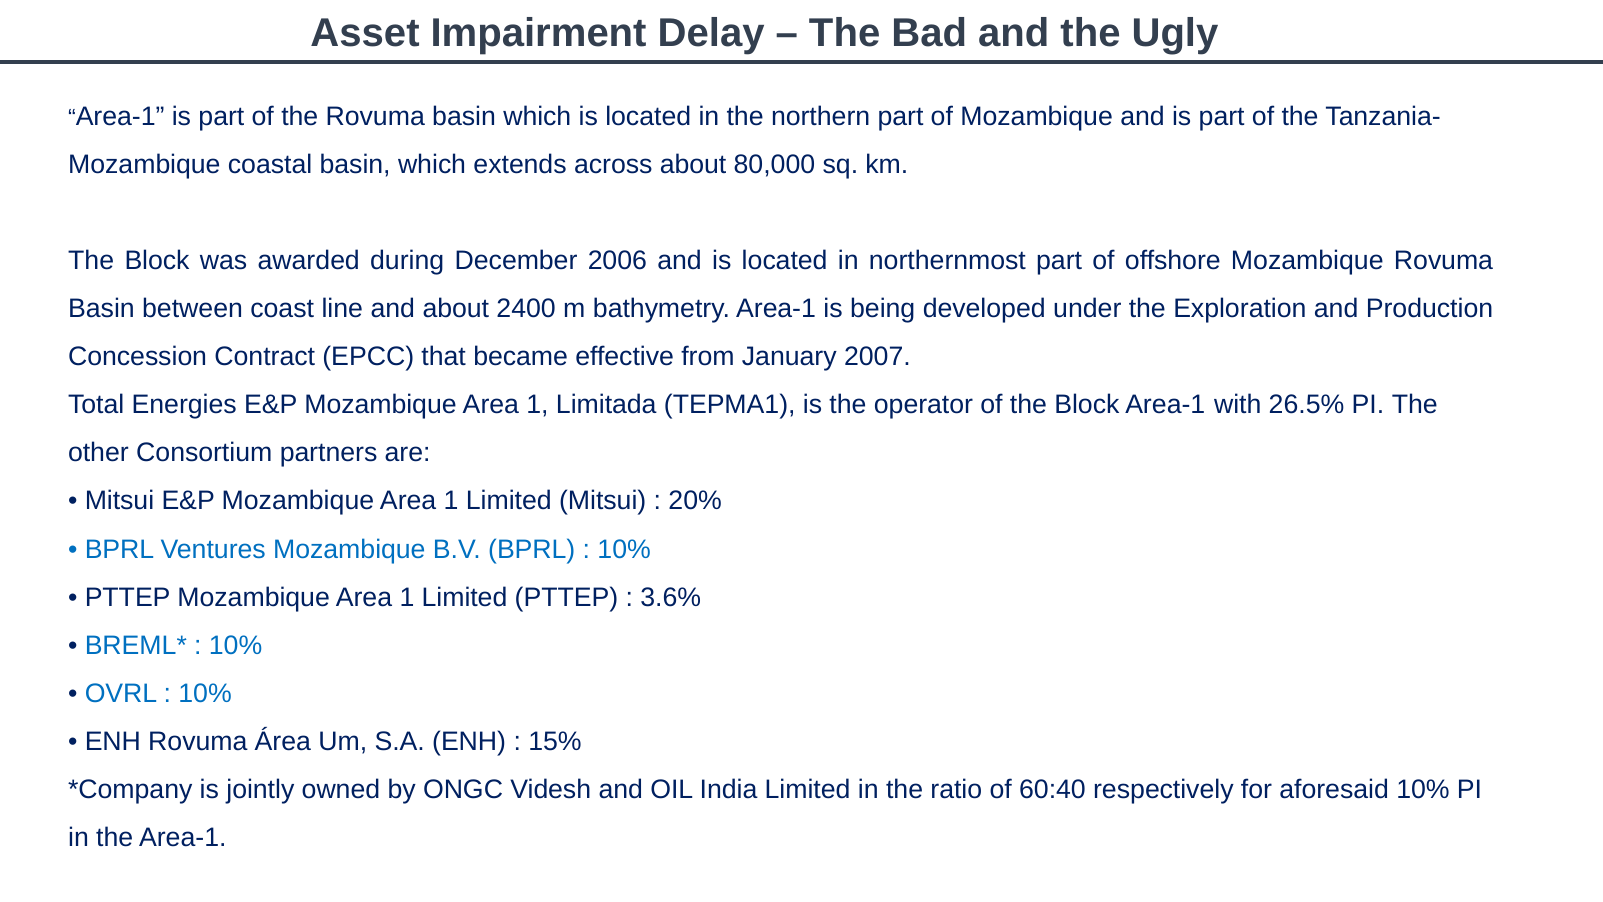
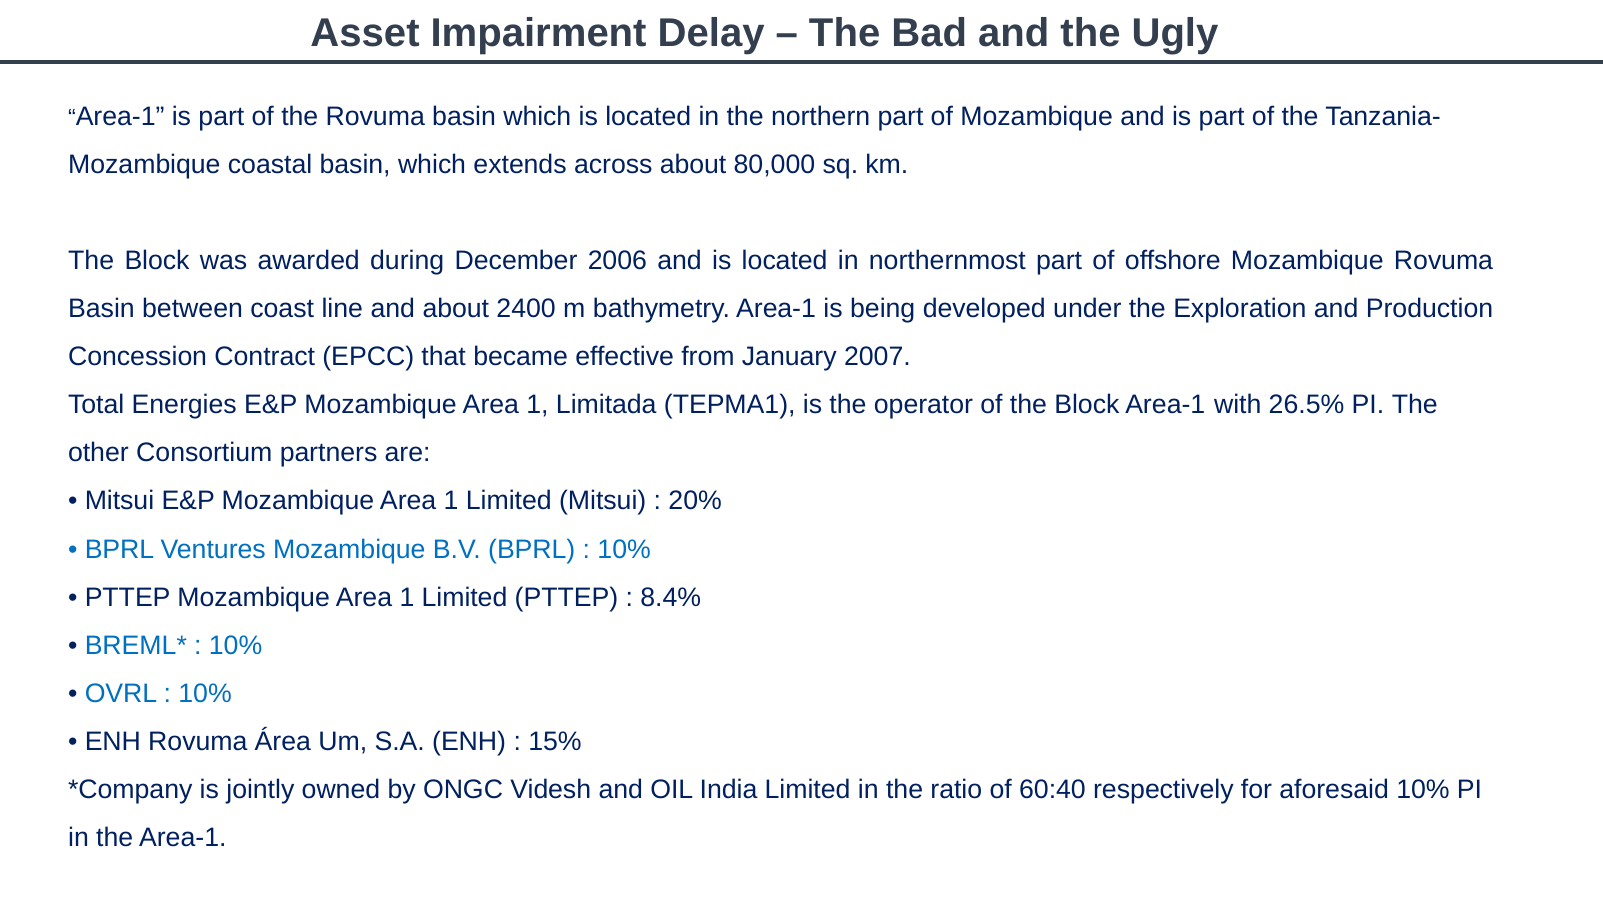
3.6%: 3.6% -> 8.4%
